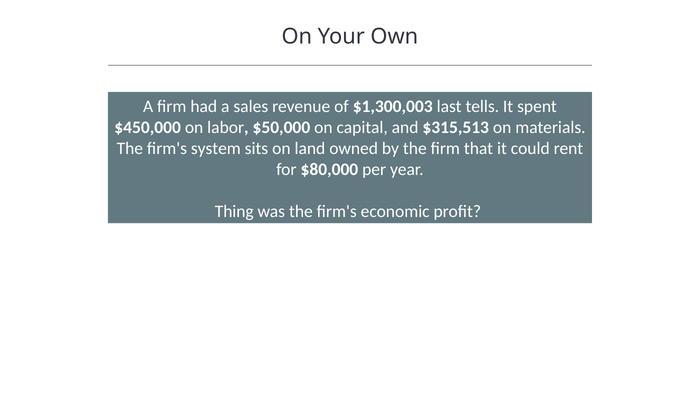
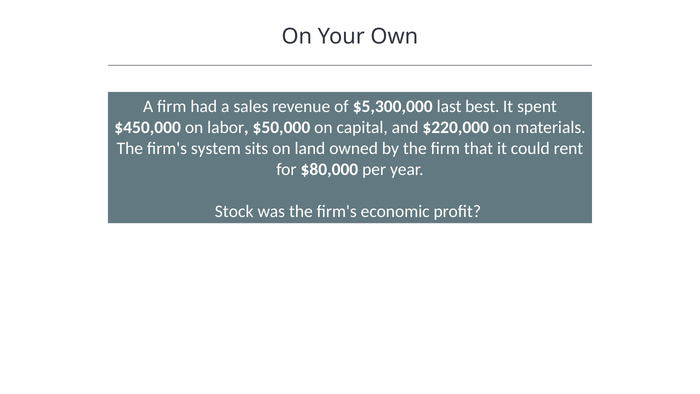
$1,300,003: $1,300,003 -> $5,300,000
tells: tells -> best
$315,513: $315,513 -> $220,000
Thing: Thing -> Stock
